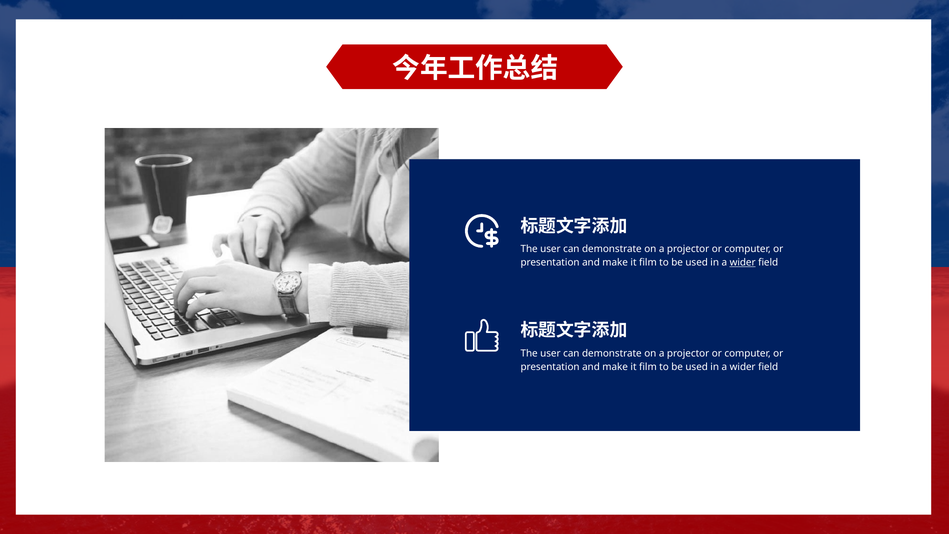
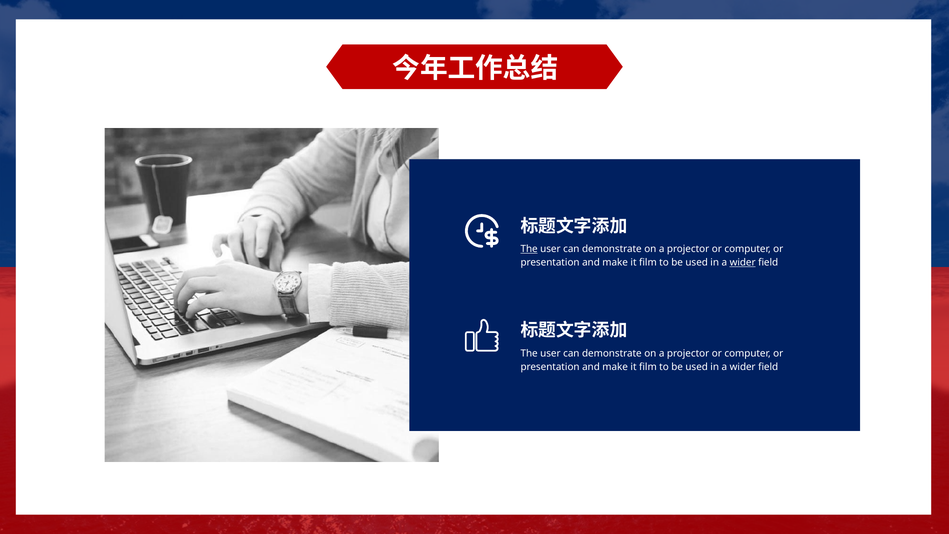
The at (529, 249) underline: none -> present
